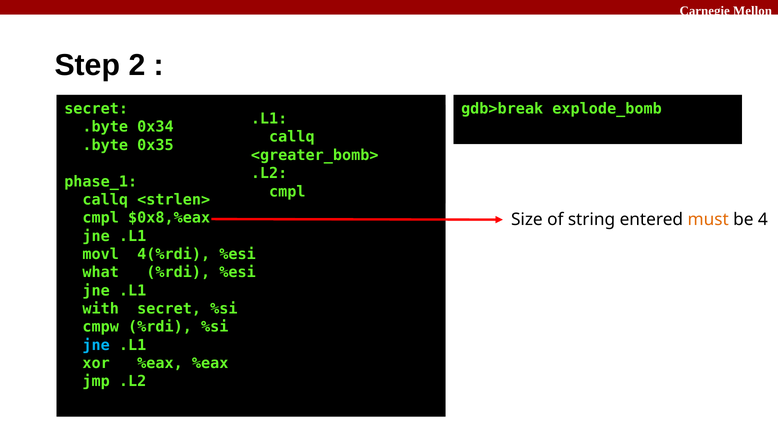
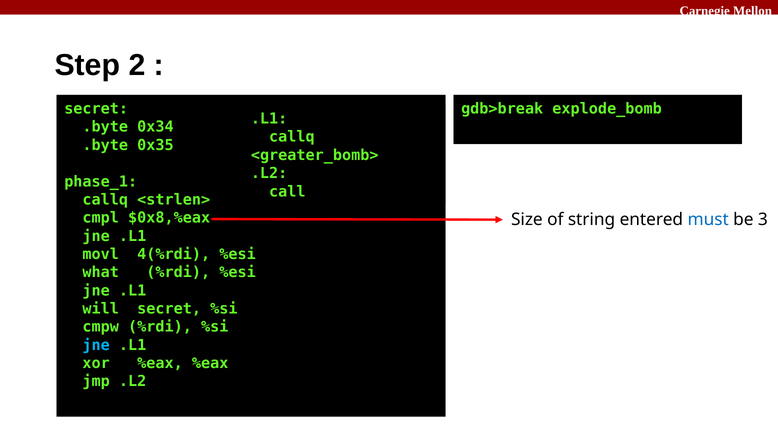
cmpl at (287, 191): cmpl -> call
must colour: orange -> blue
4: 4 -> 3
with: with -> will
